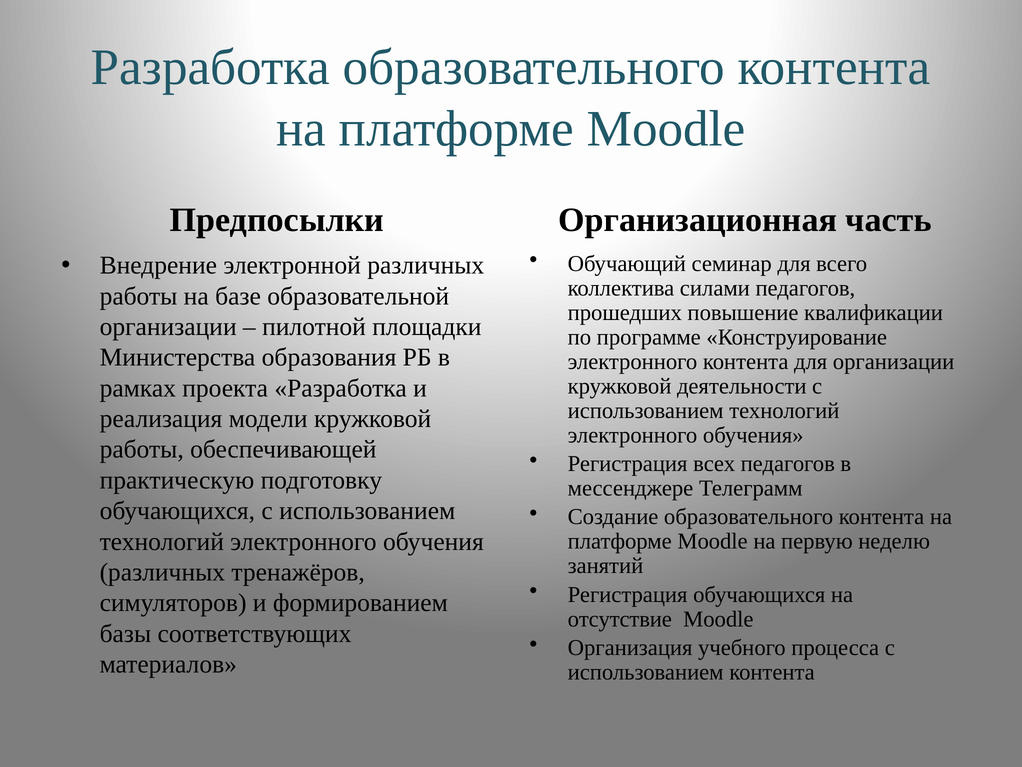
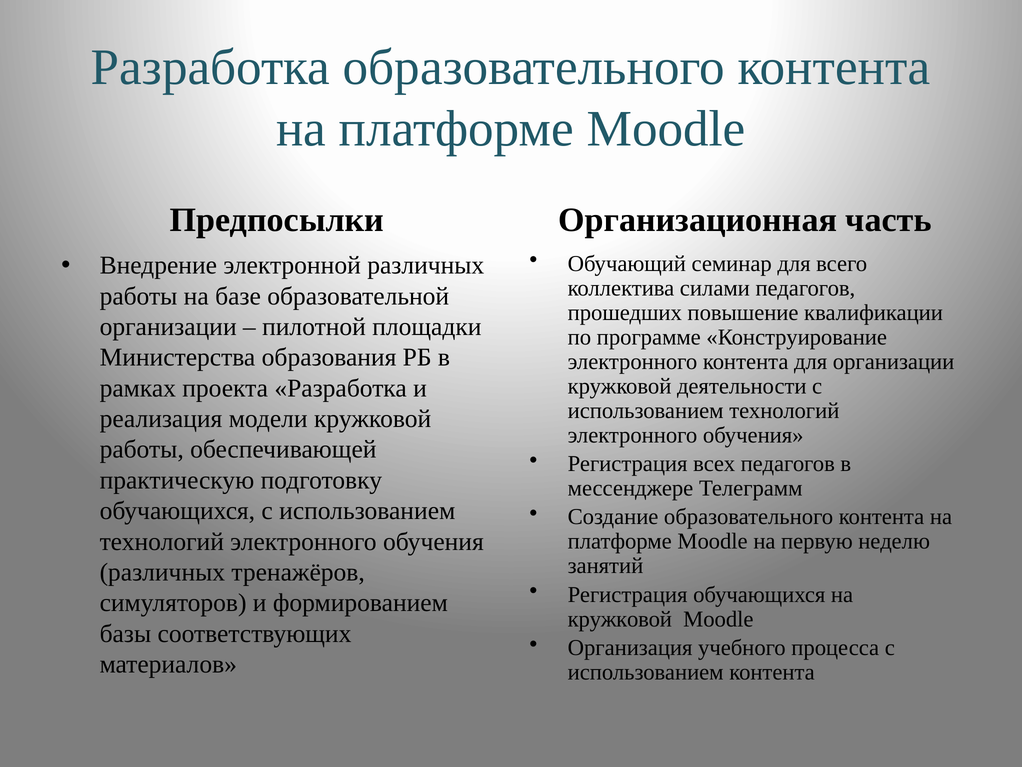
отсутствие at (620, 619): отсутствие -> кружковой
